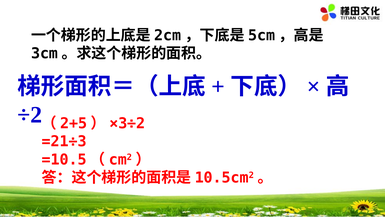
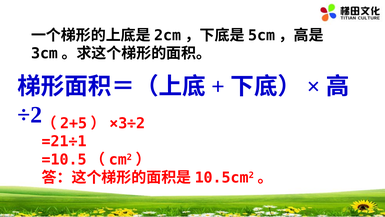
=21÷3: =21÷3 -> =21÷1
